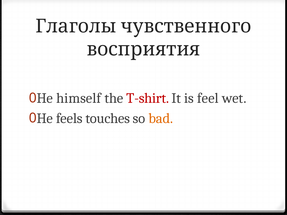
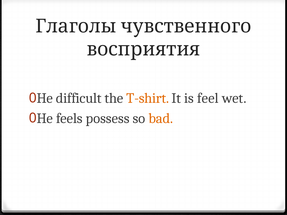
himself: himself -> difficult
T-shirt colour: red -> orange
touches: touches -> possess
